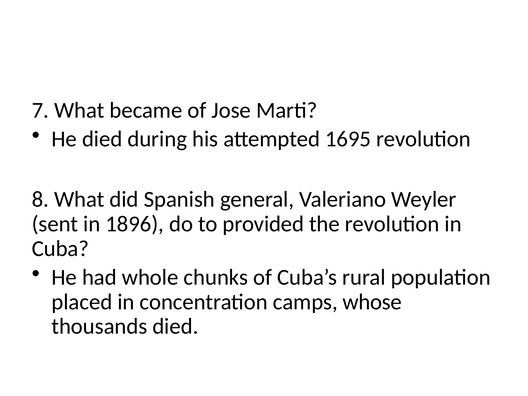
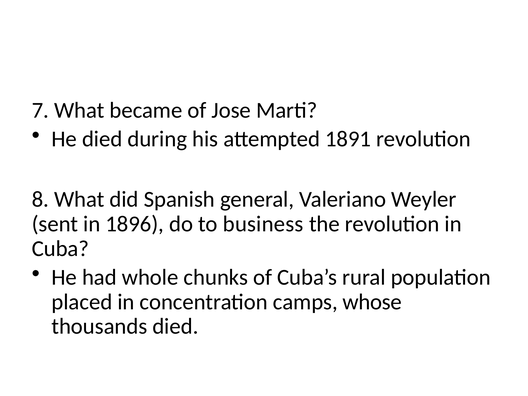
1695: 1695 -> 1891
provided: provided -> business
